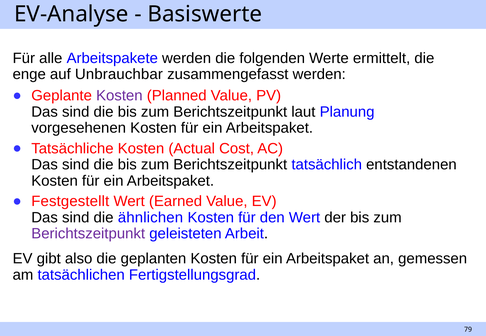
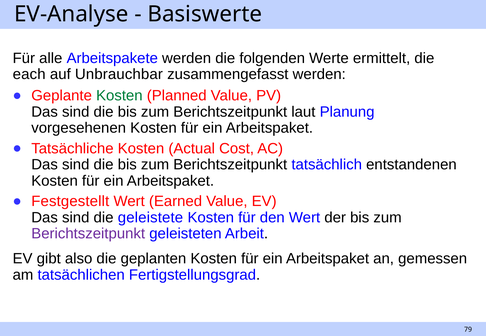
enge: enge -> each
Kosten at (119, 96) colour: purple -> green
ähnlichen: ähnlichen -> geleistete
